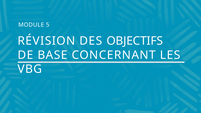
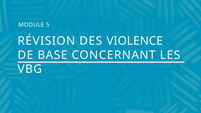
OBJECTIFS: OBJECTIFS -> VIOLENCE
